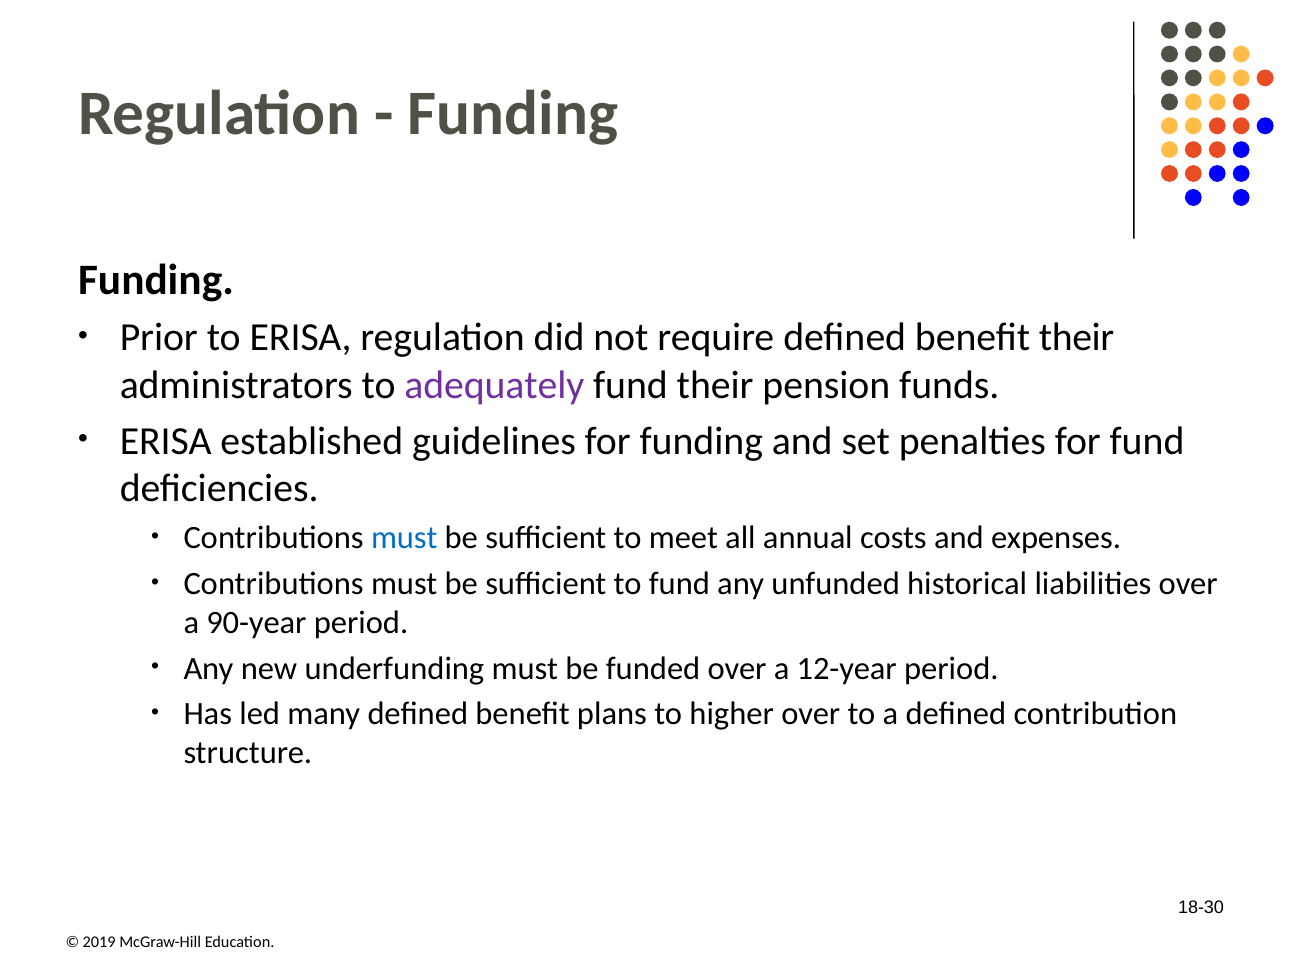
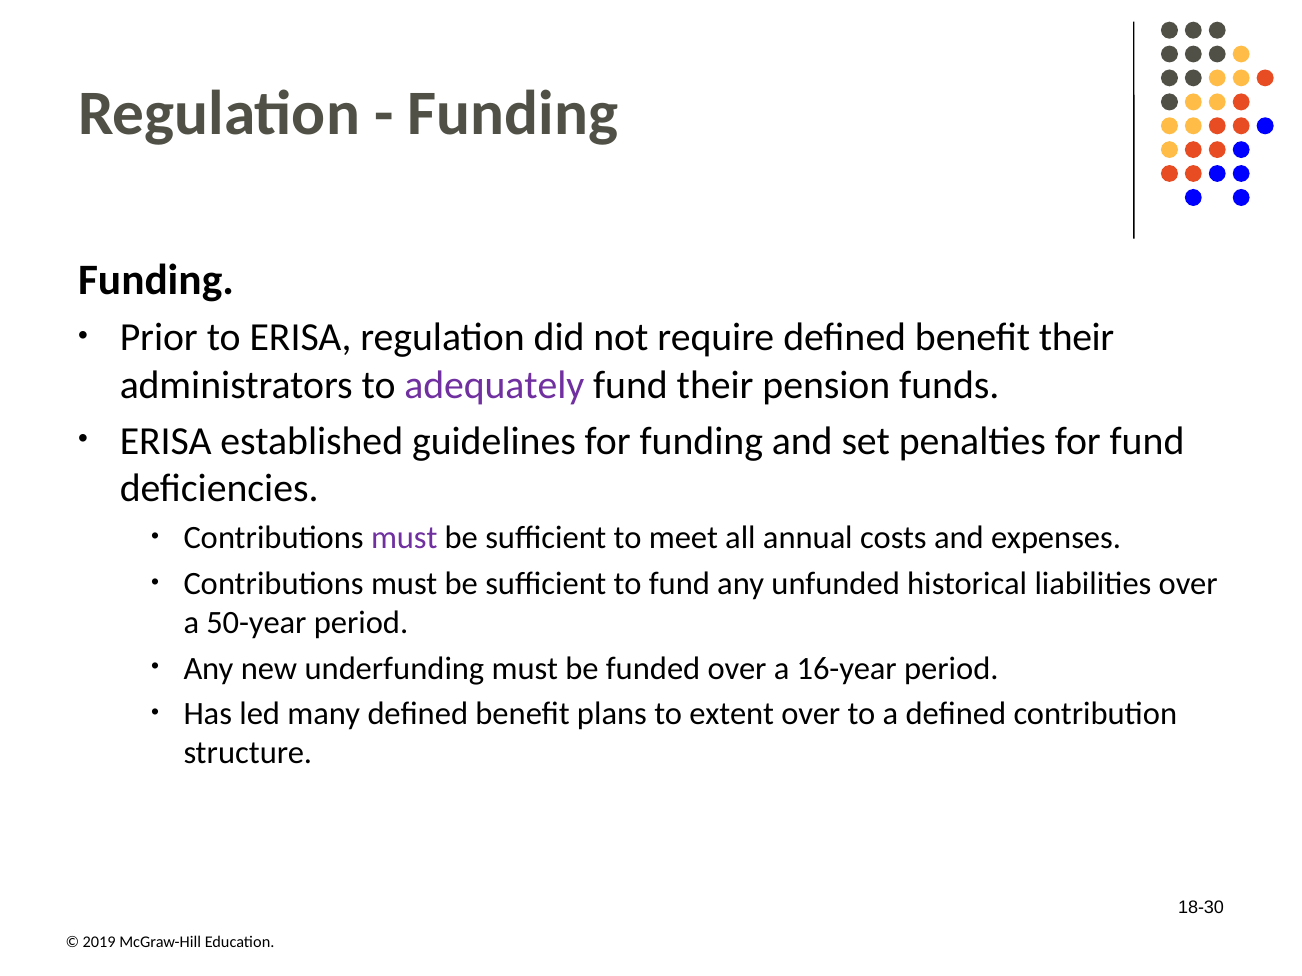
must at (404, 539) colour: blue -> purple
90-year: 90-year -> 50-year
12-year: 12-year -> 16-year
higher: higher -> extent
